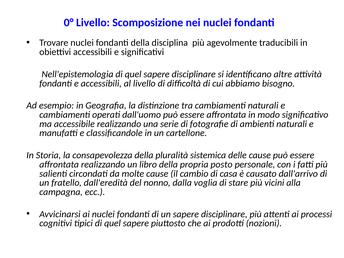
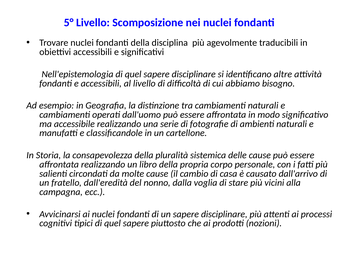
0°: 0° -> 5°
posto: posto -> corpo
